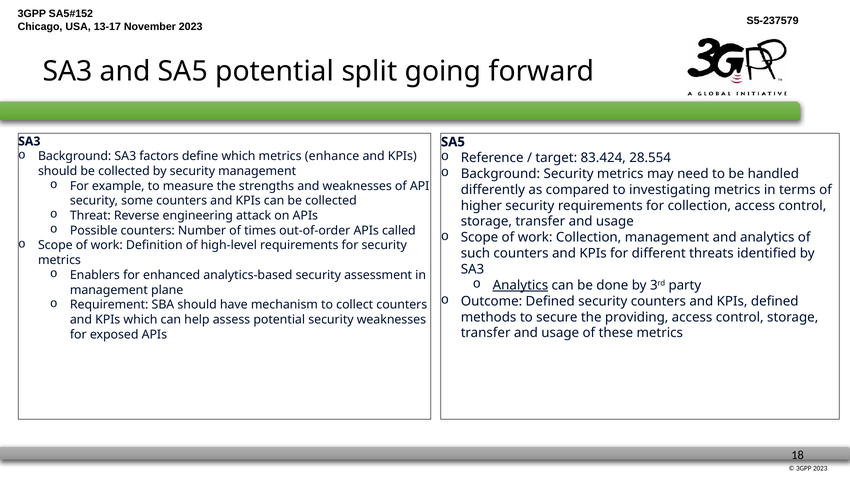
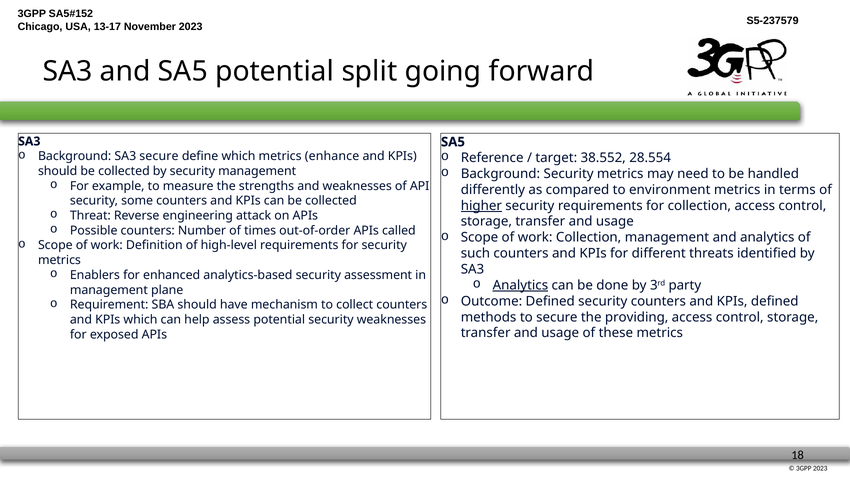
SA3 factors: factors -> secure
83.424: 83.424 -> 38.552
investigating: investigating -> environment
higher underline: none -> present
